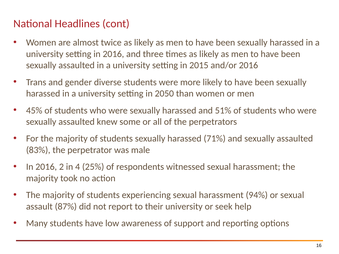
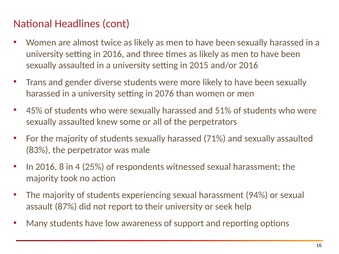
2050: 2050 -> 2076
2: 2 -> 8
